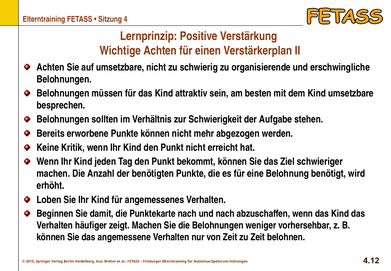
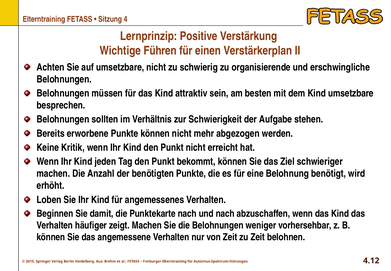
Wichtige Achten: Achten -> Führen
